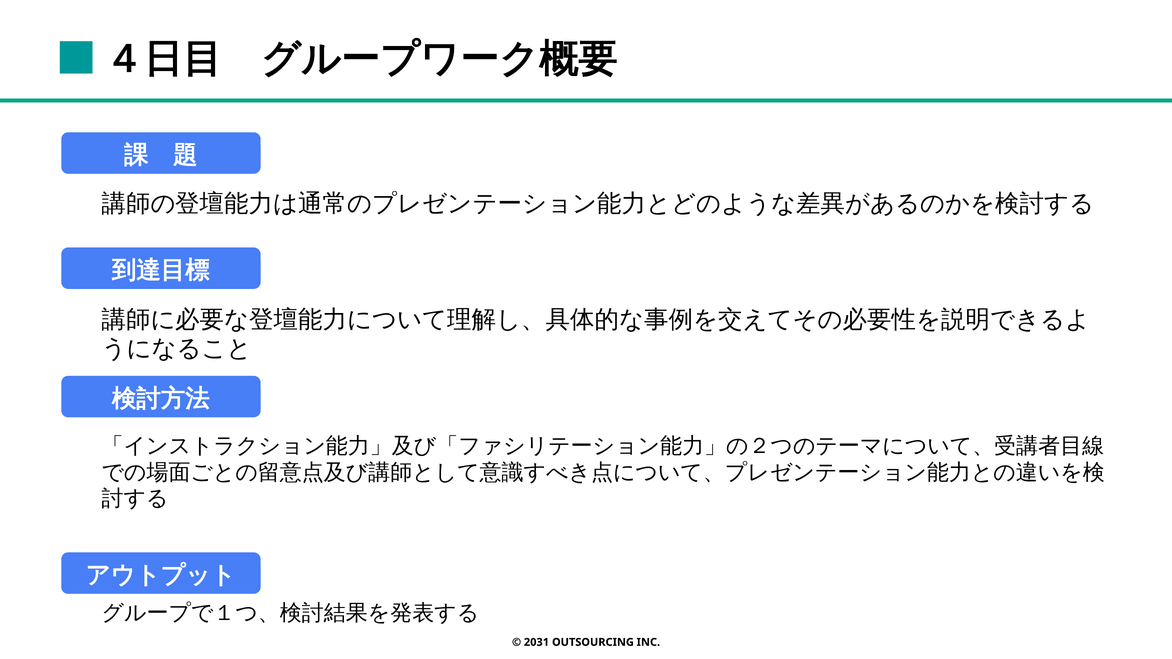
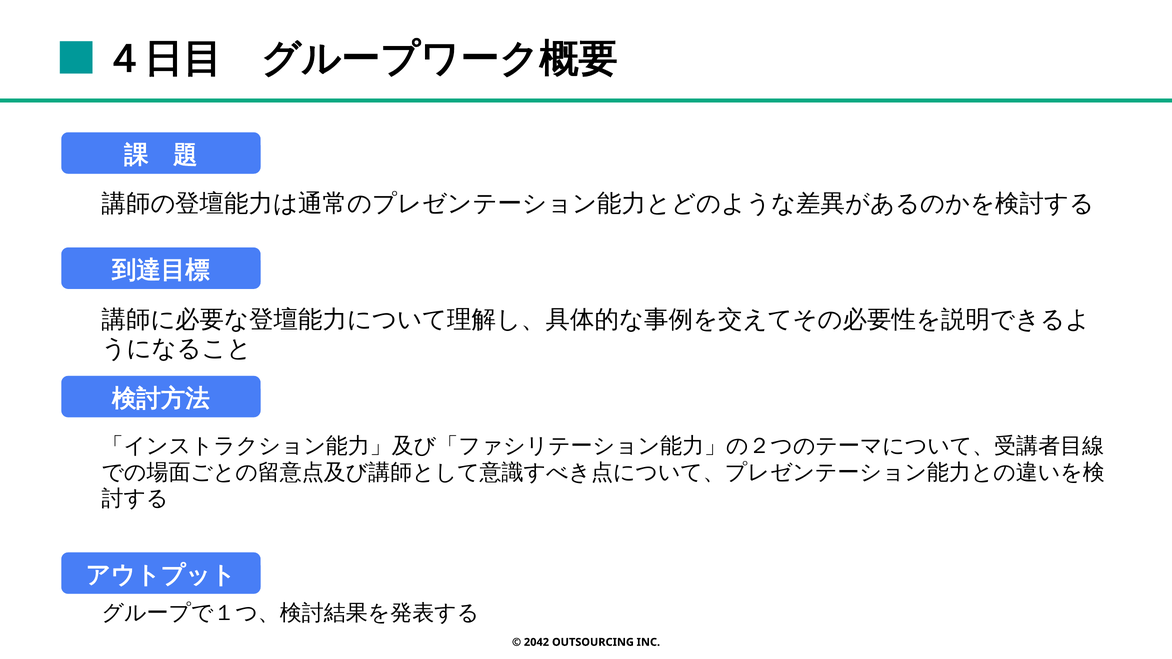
2031: 2031 -> 2042
